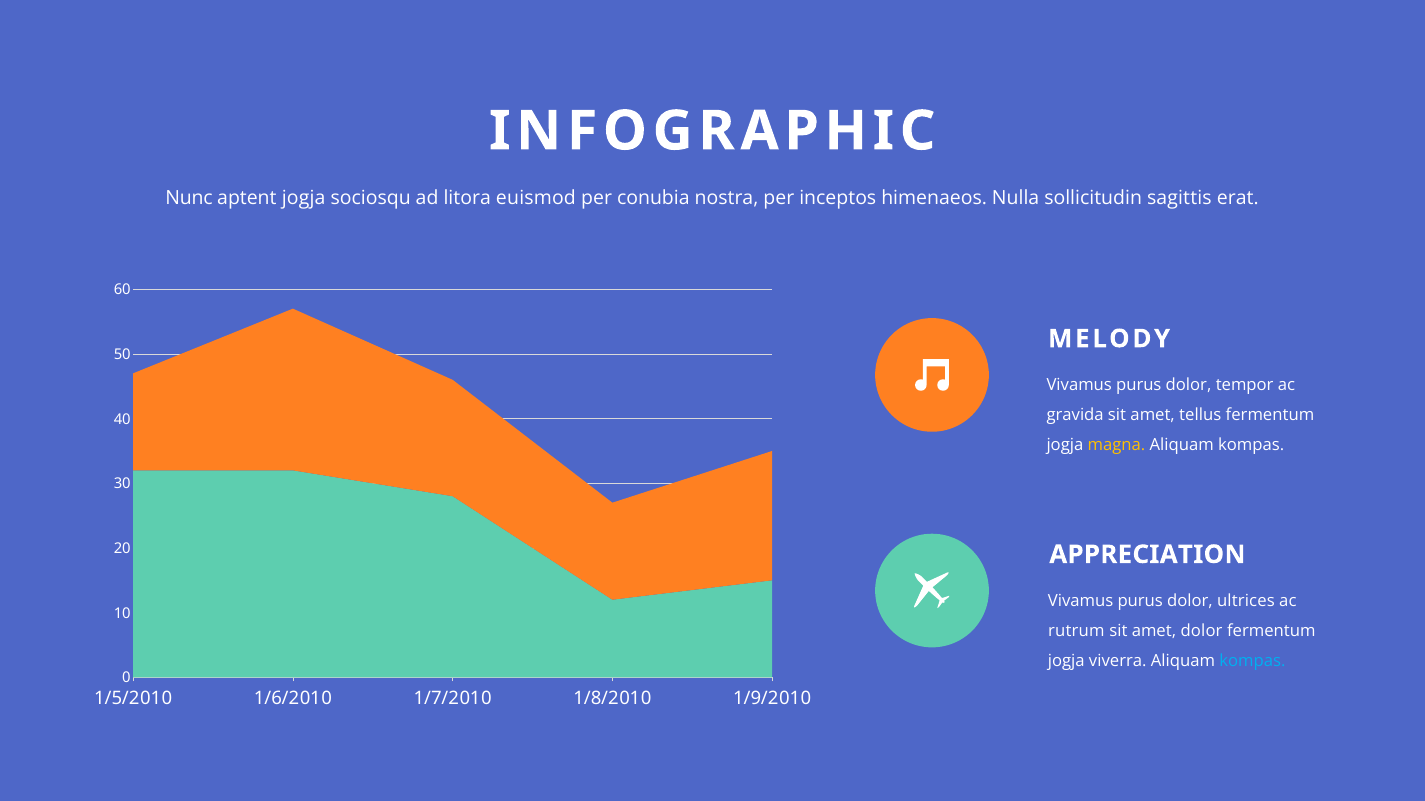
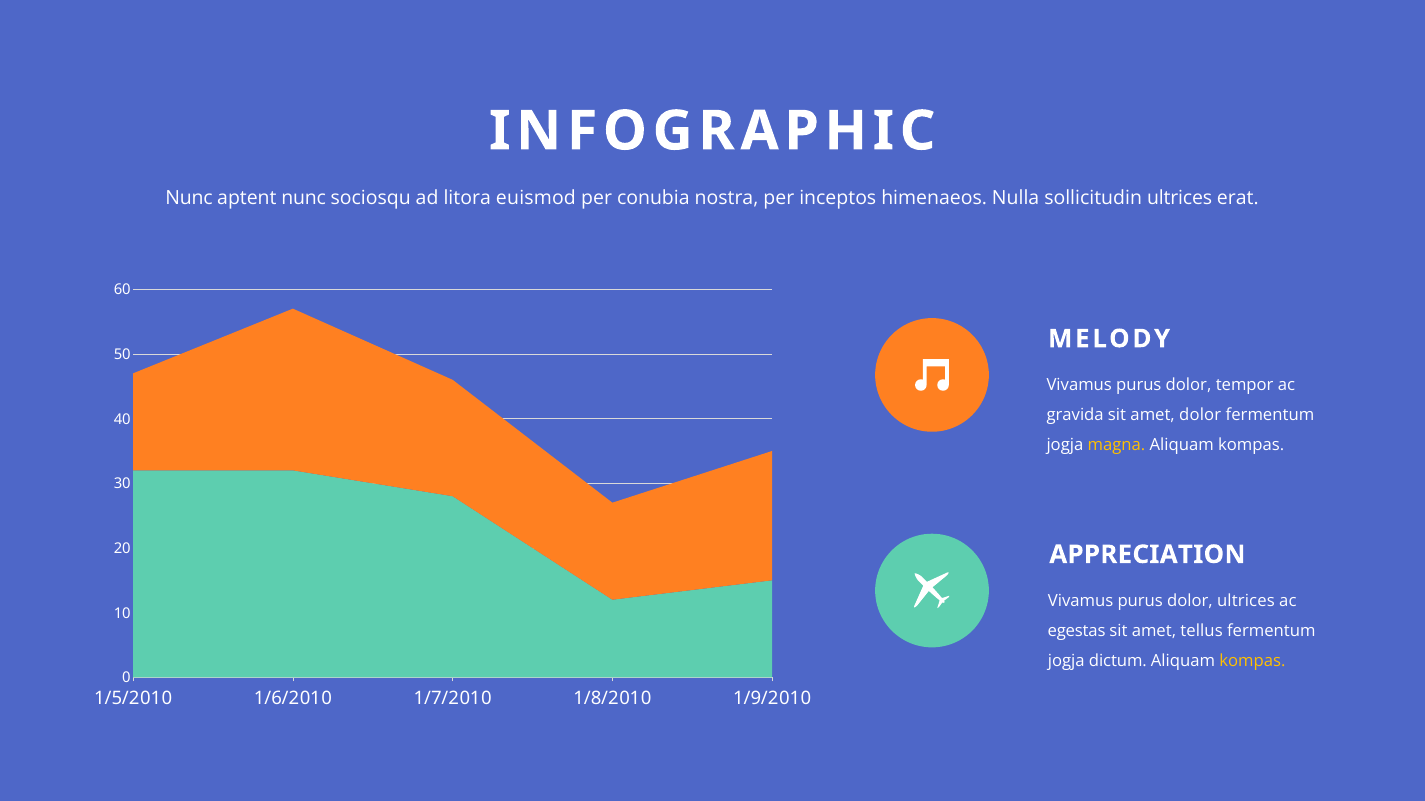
aptent jogja: jogja -> nunc
sollicitudin sagittis: sagittis -> ultrices
amet tellus: tellus -> dolor
rutrum: rutrum -> egestas
amet dolor: dolor -> tellus
viverra: viverra -> dictum
kompas at (1252, 661) colour: light blue -> yellow
